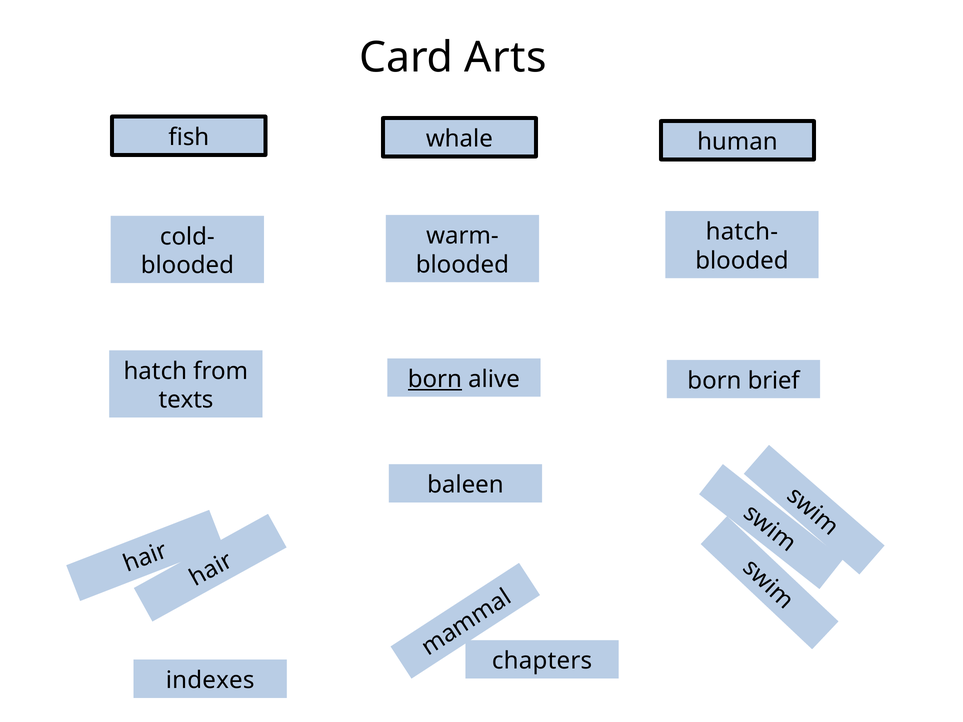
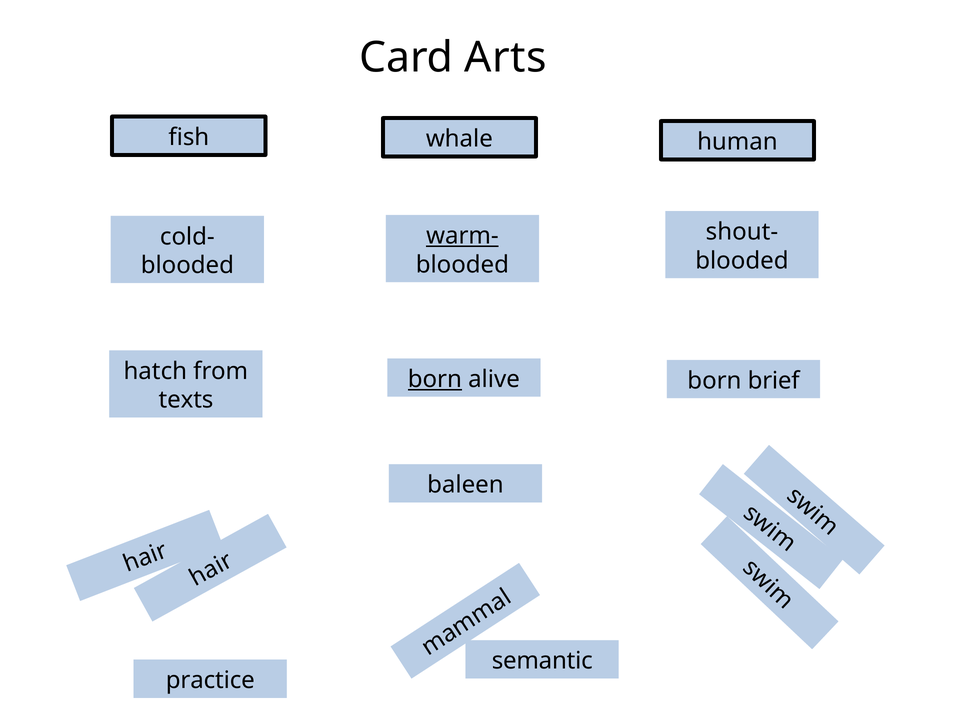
hatch-: hatch- -> shout-
warm- underline: none -> present
chapters: chapters -> semantic
indexes: indexes -> practice
